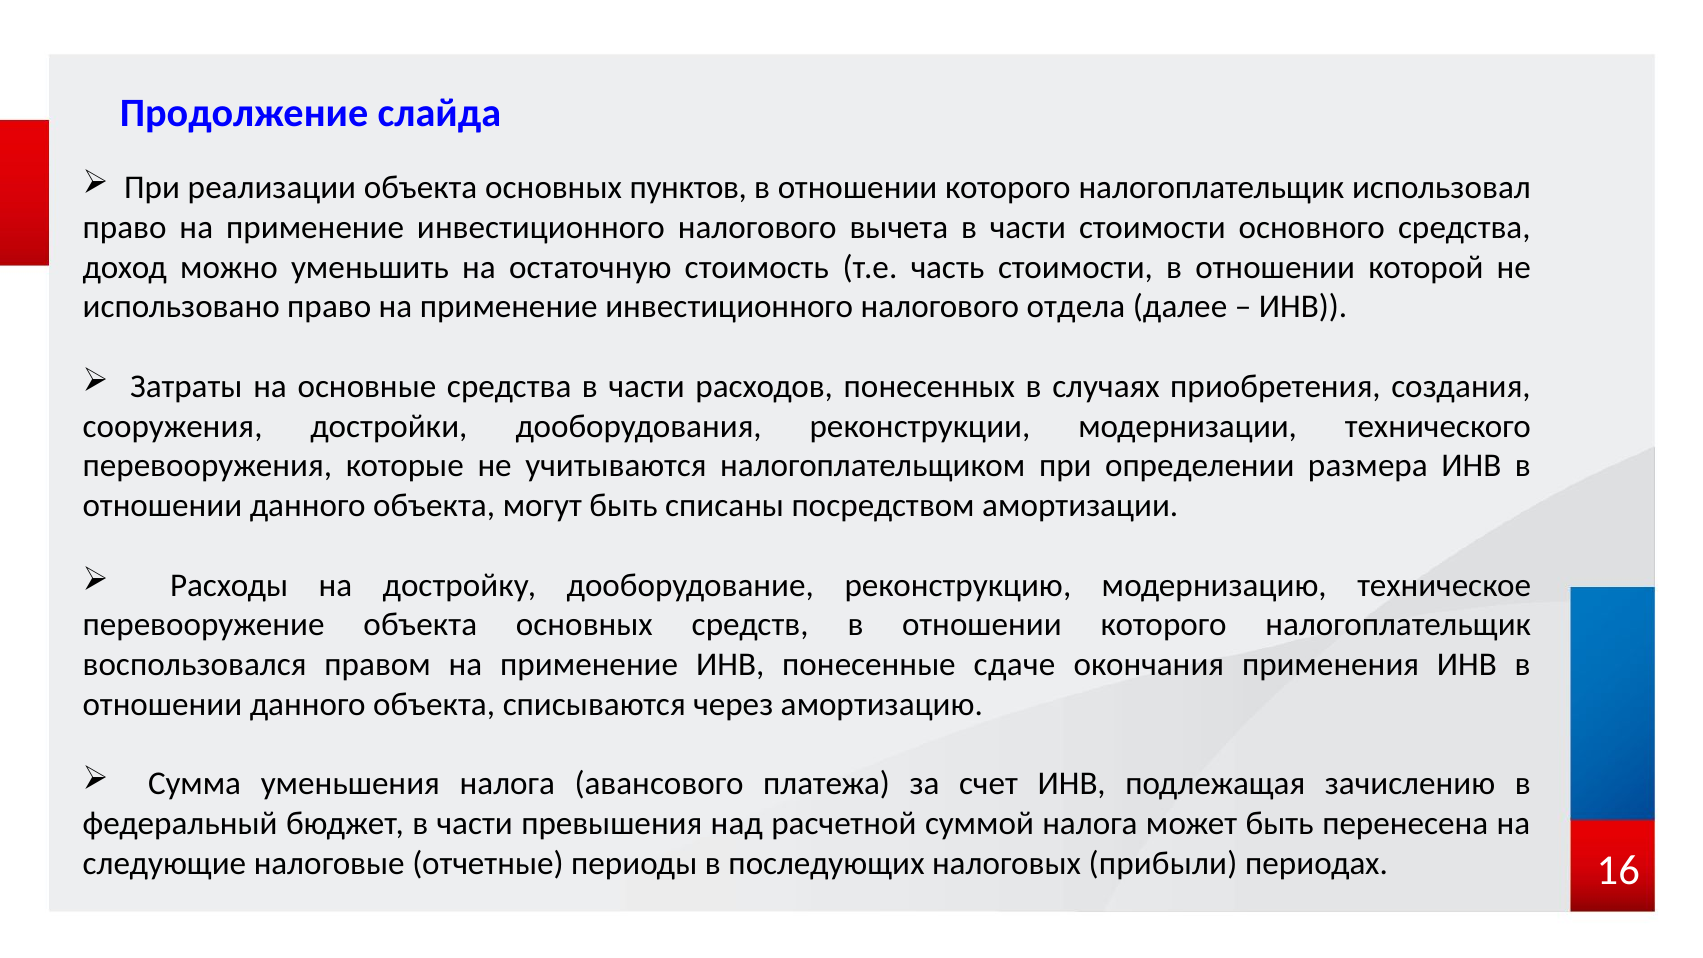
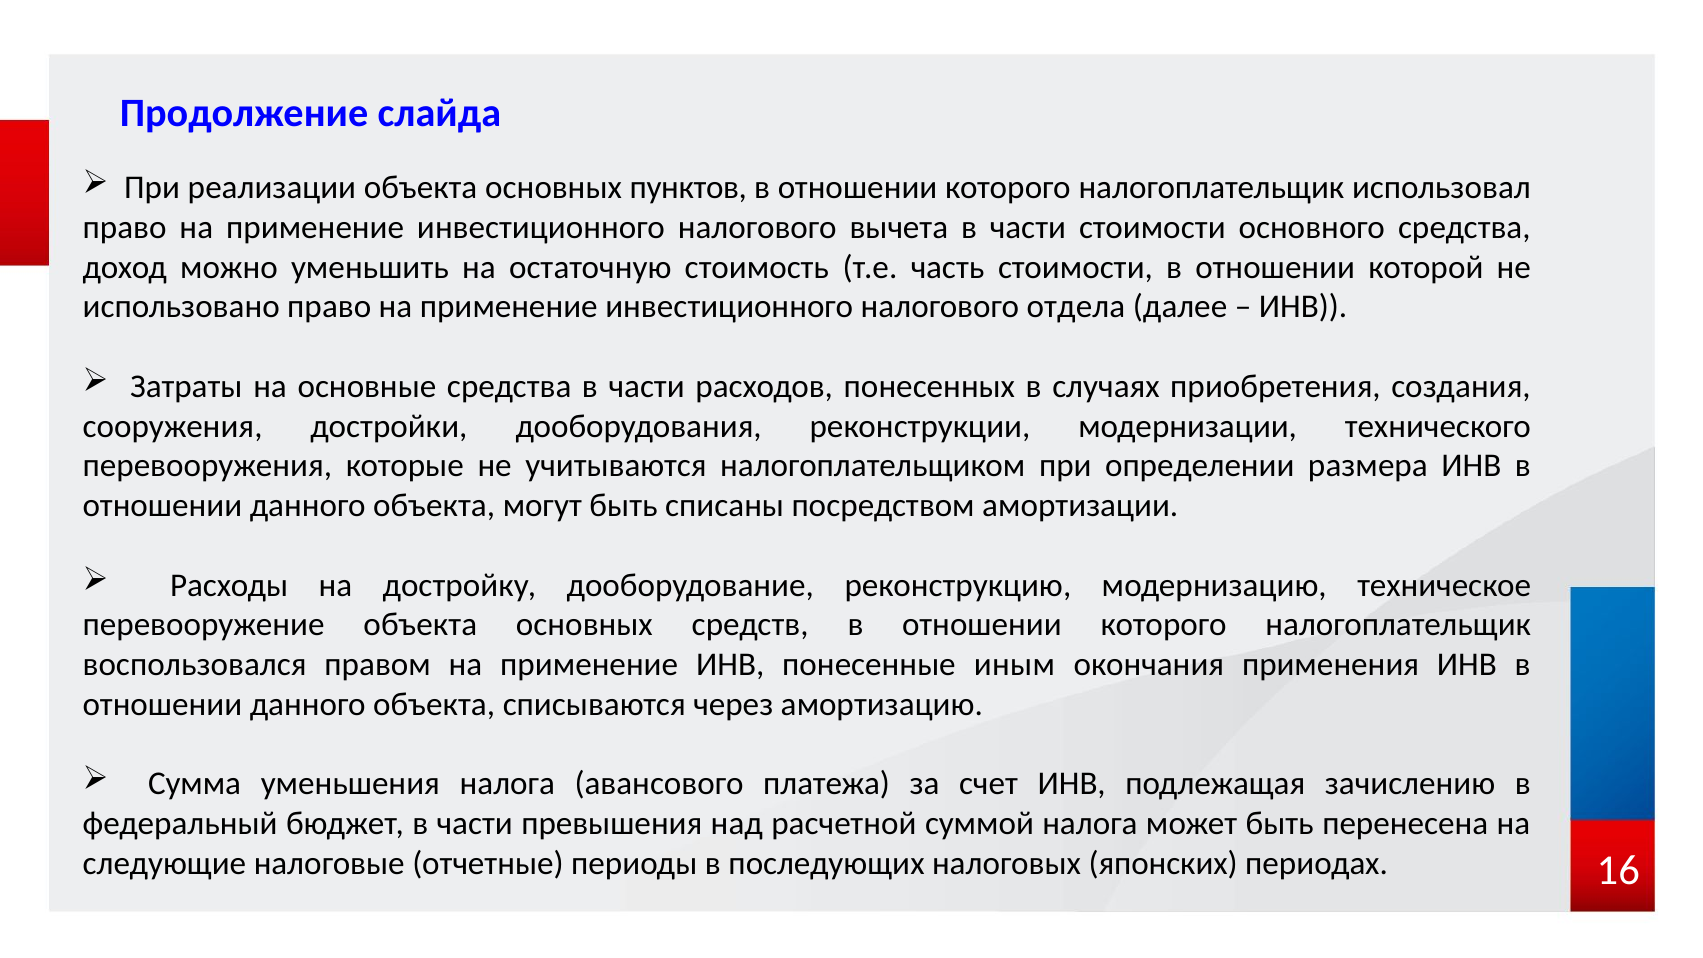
сдаче: сдаче -> иным
прибыли: прибыли -> японских
